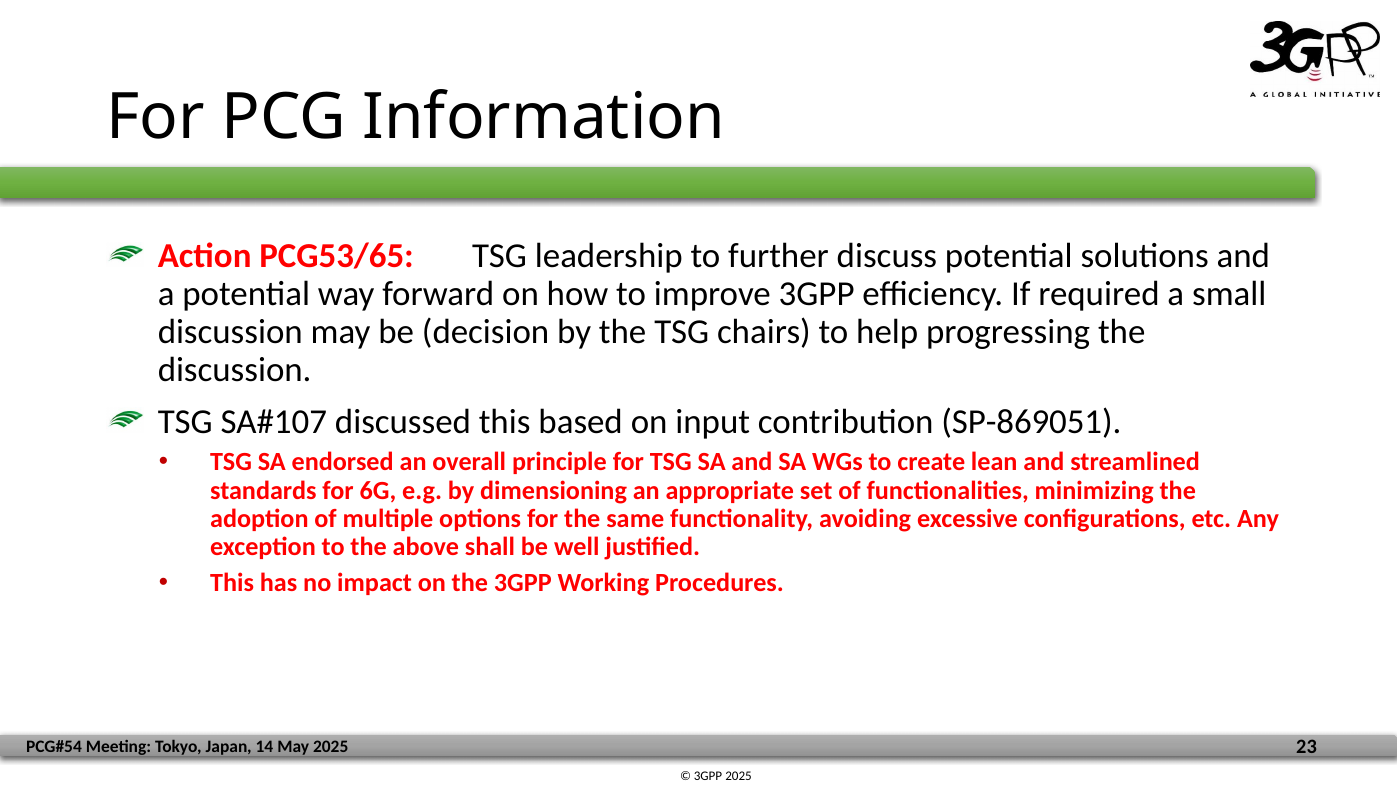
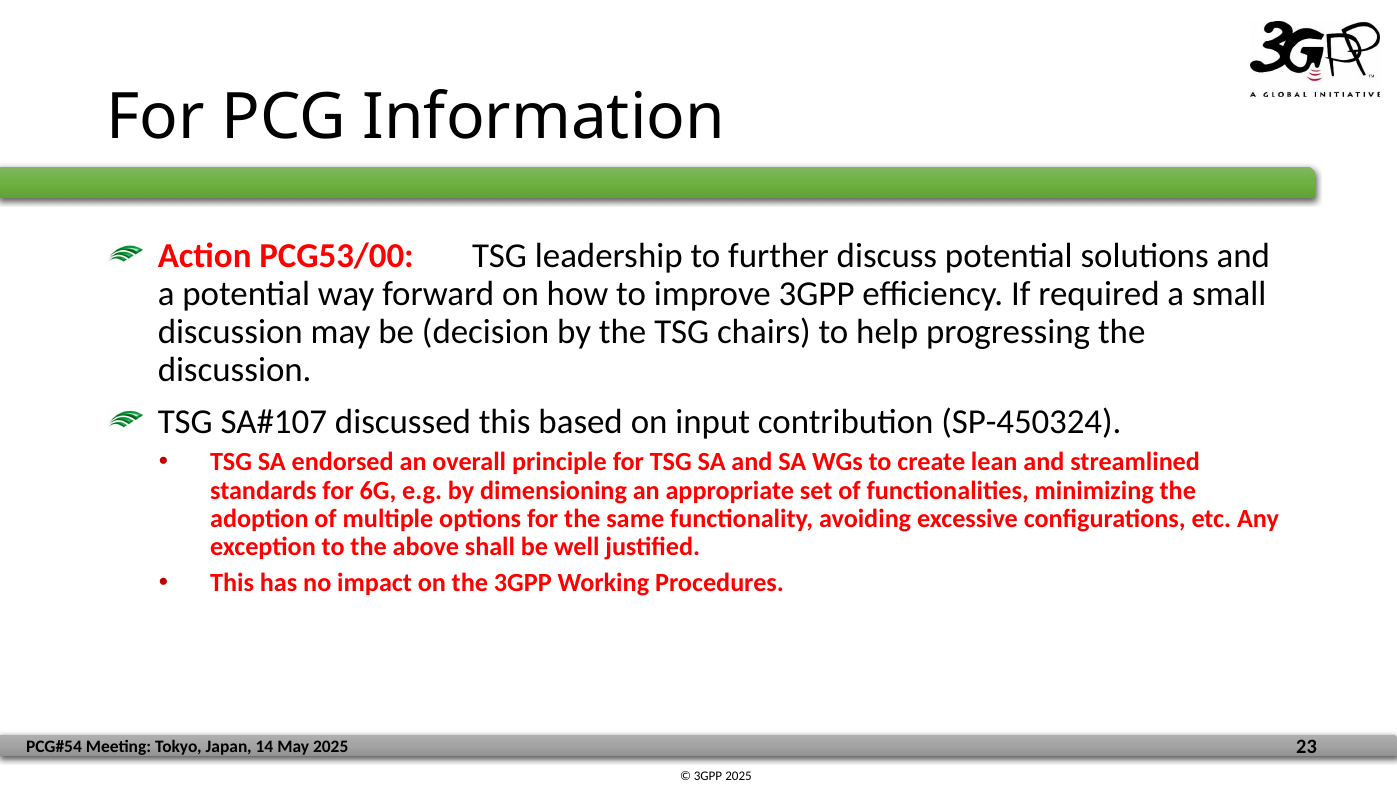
PCG53/65: PCG53/65 -> PCG53/00
SP-869051: SP-869051 -> SP-450324
